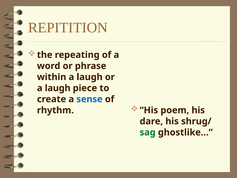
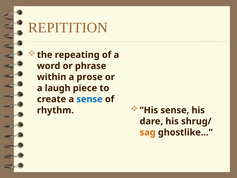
within a laugh: laugh -> prose
His poem: poem -> sense
sag colour: green -> orange
